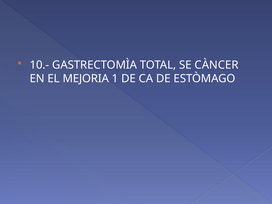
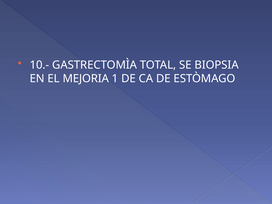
CÀNCER: CÀNCER -> BIOPSIA
